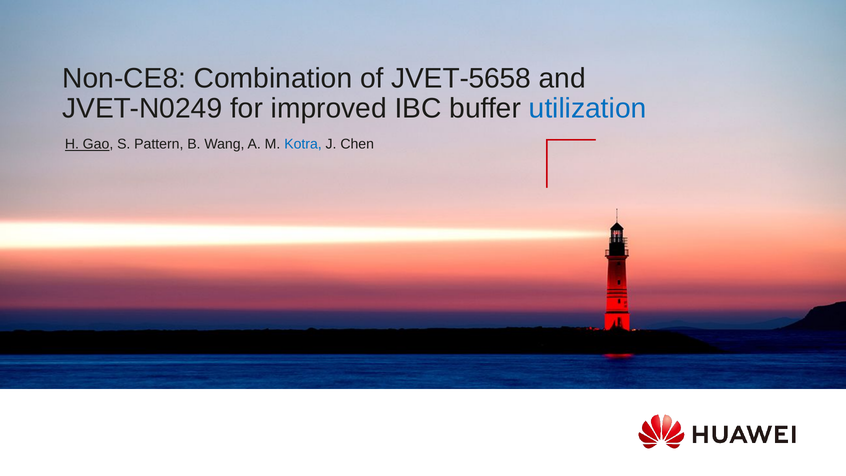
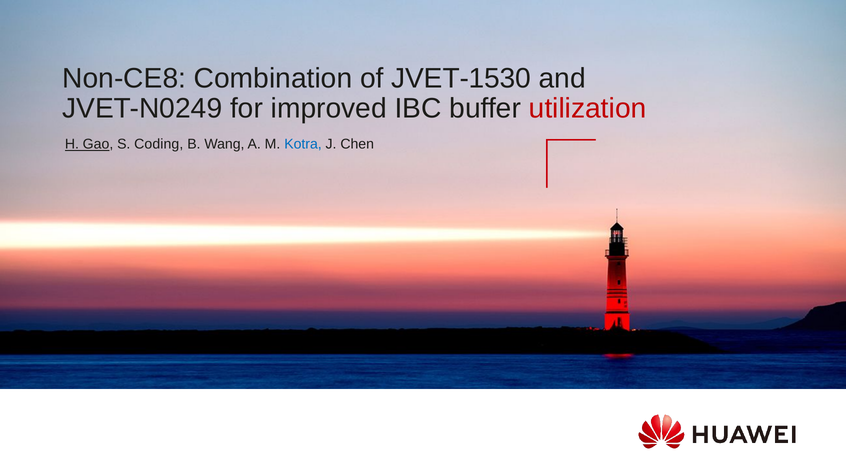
JVET-5658: JVET-5658 -> JVET-1530
utilization colour: blue -> red
Pattern: Pattern -> Coding
